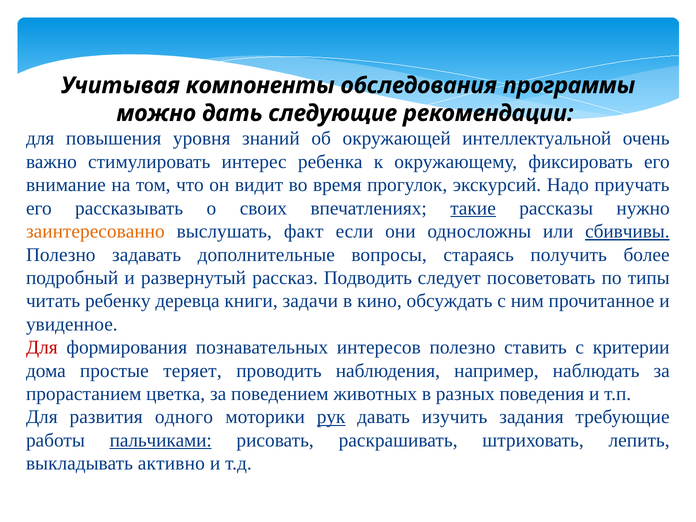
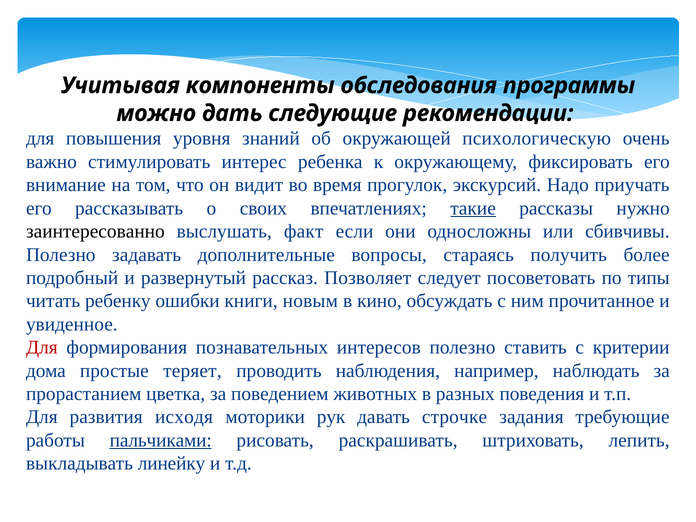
интеллектуальной: интеллектуальной -> психологическую
заинтересованно colour: orange -> black
сбивчивы underline: present -> none
Подводить: Подводить -> Позволяет
деревца: деревца -> ошибки
задачи: задачи -> новым
одного: одного -> исходя
рук underline: present -> none
изучить: изучить -> строчке
активно: активно -> линейку
